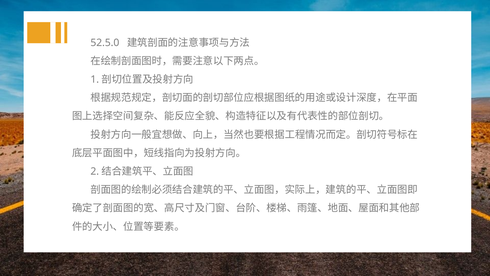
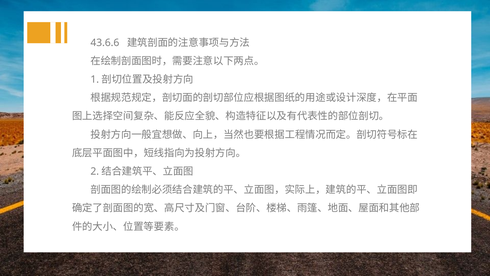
52.5.0: 52.5.0 -> 43.6.6
